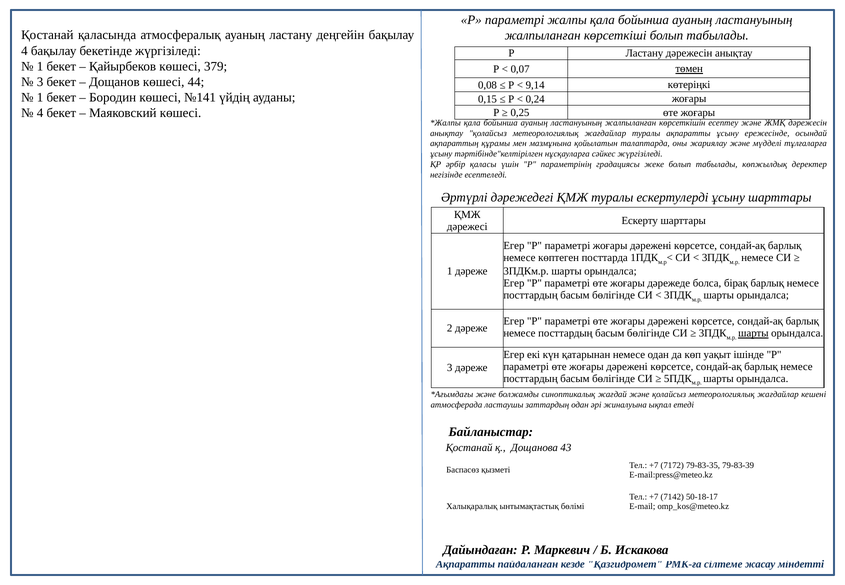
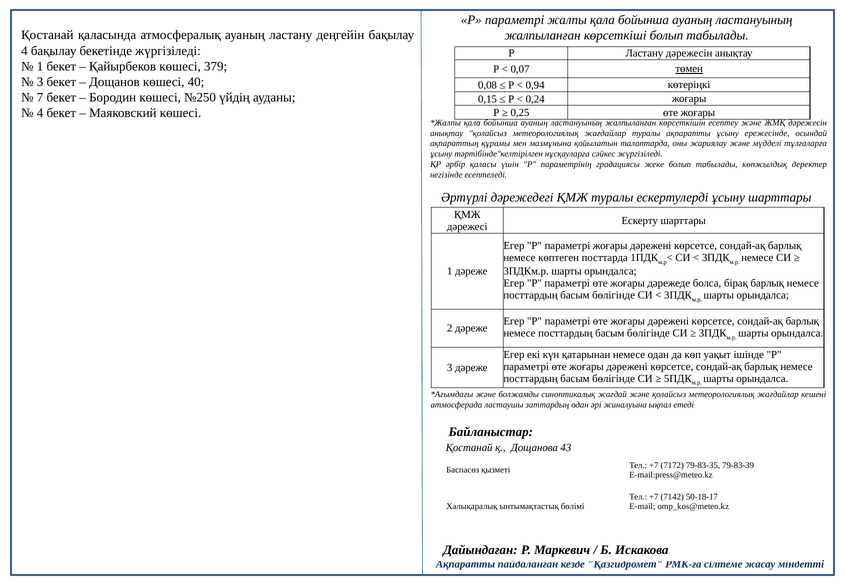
44: 44 -> 40
9,14: 9,14 -> 0,94
1 at (40, 98): 1 -> 7
№141: №141 -> №250
шарты at (753, 333) underline: present -> none
